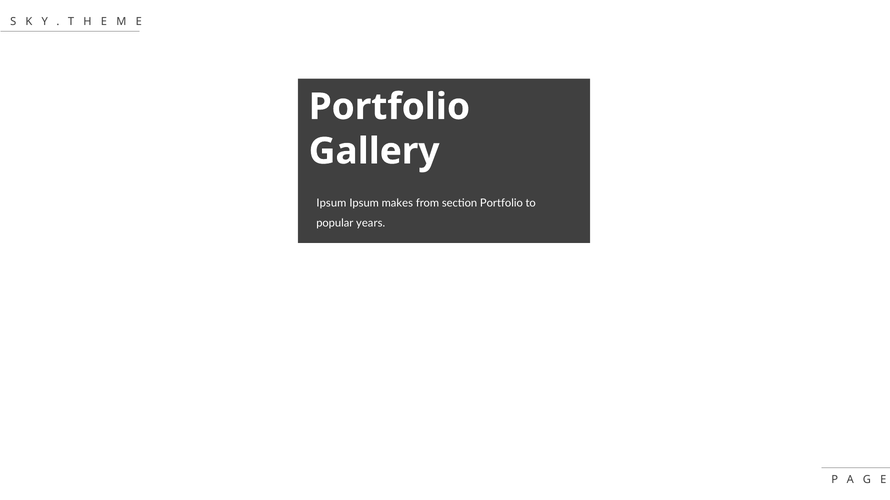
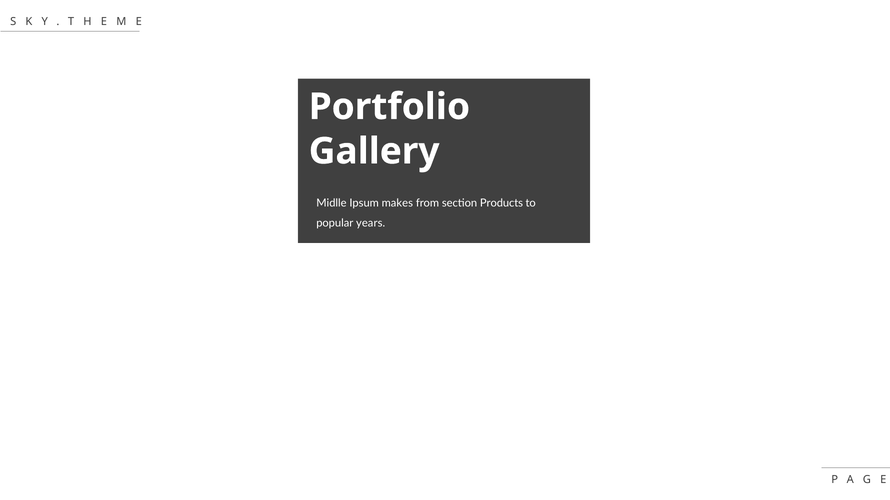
Ipsum at (331, 203): Ipsum -> Midlle
section Portfolio: Portfolio -> Products
